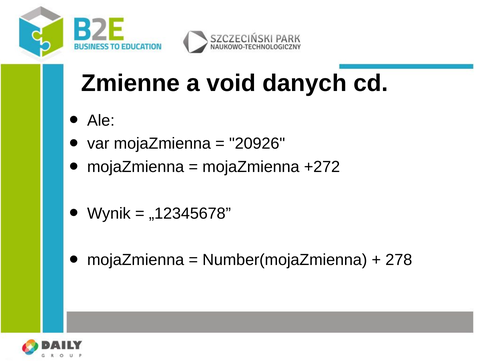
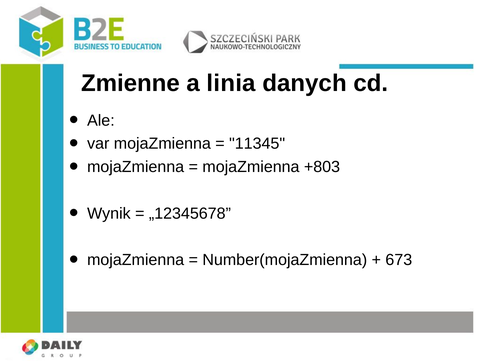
void: void -> linia
20926: 20926 -> 11345
+272: +272 -> +803
278: 278 -> 673
